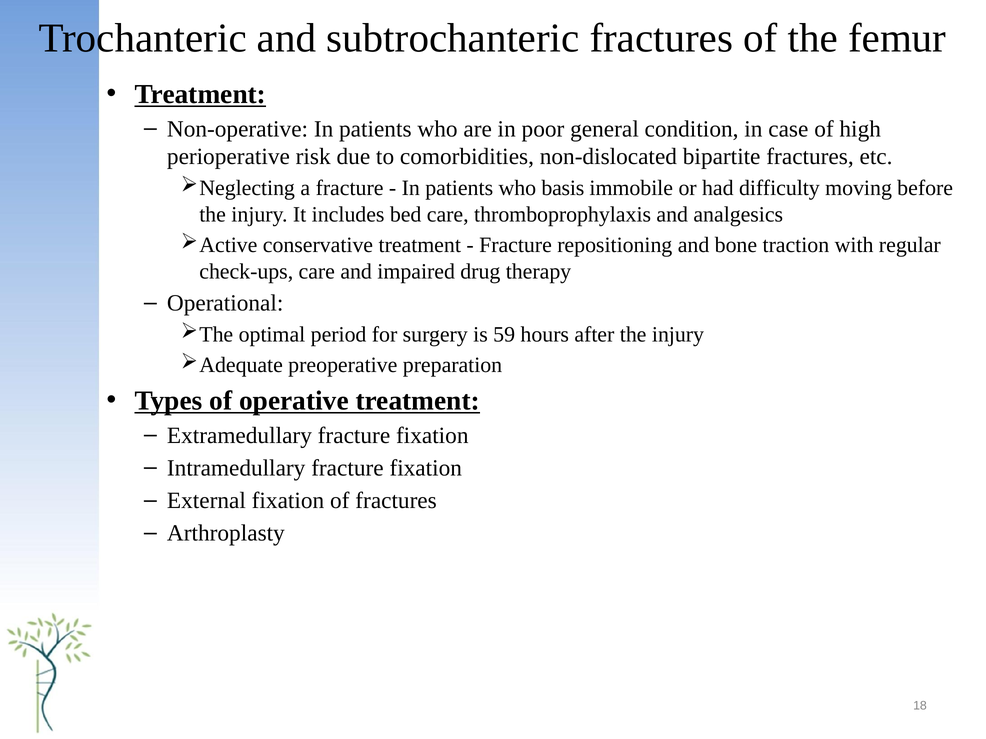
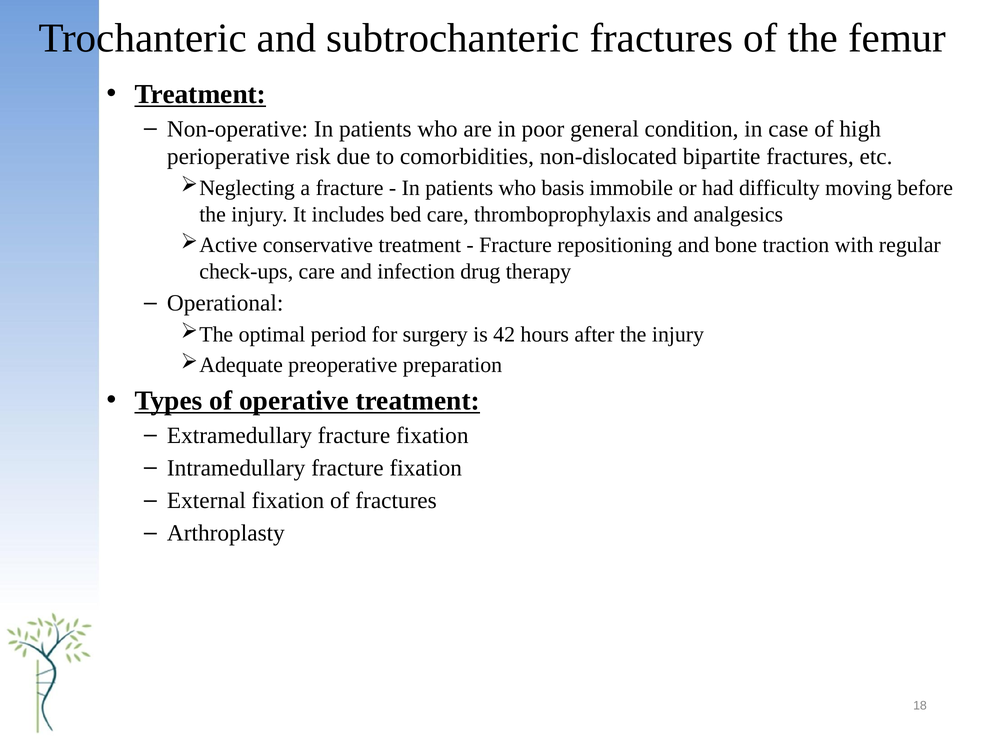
impaired: impaired -> infection
59: 59 -> 42
